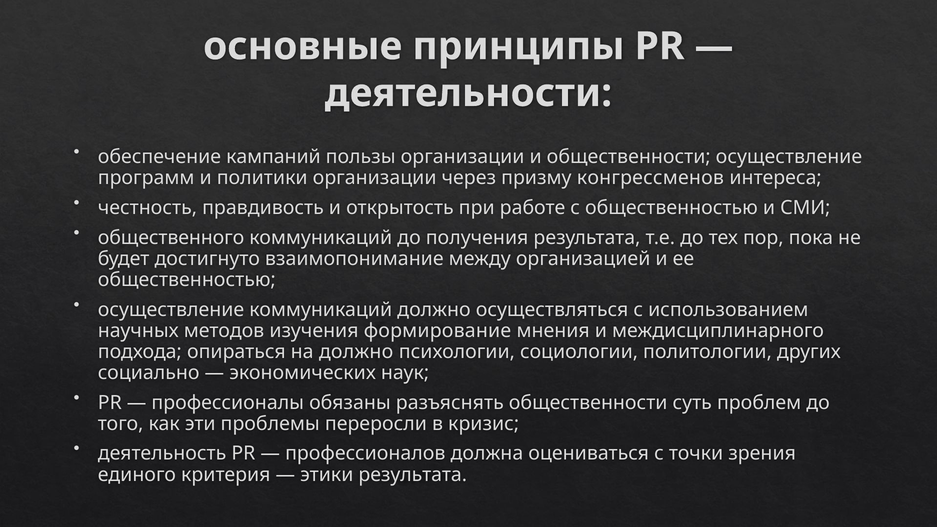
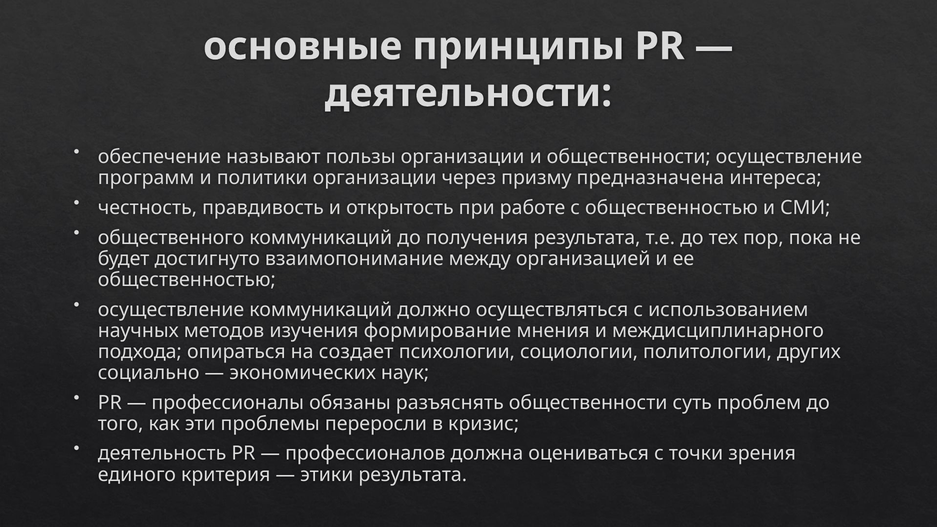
кампаний: кампаний -> называют
конгрессменов: конгрессменов -> предназначена
на должно: должно -> создает
